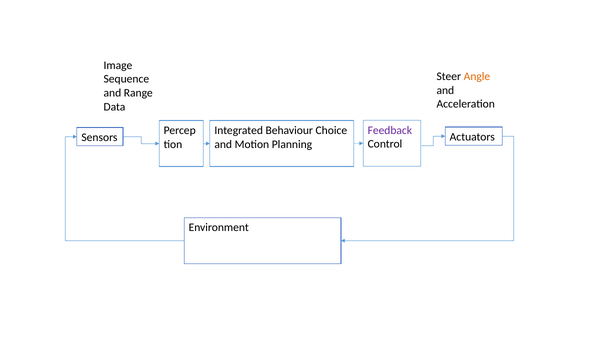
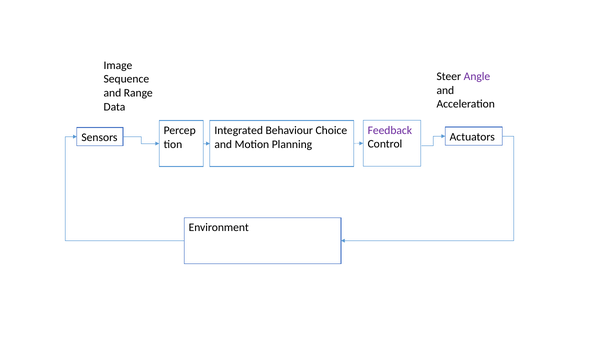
Angle colour: orange -> purple
